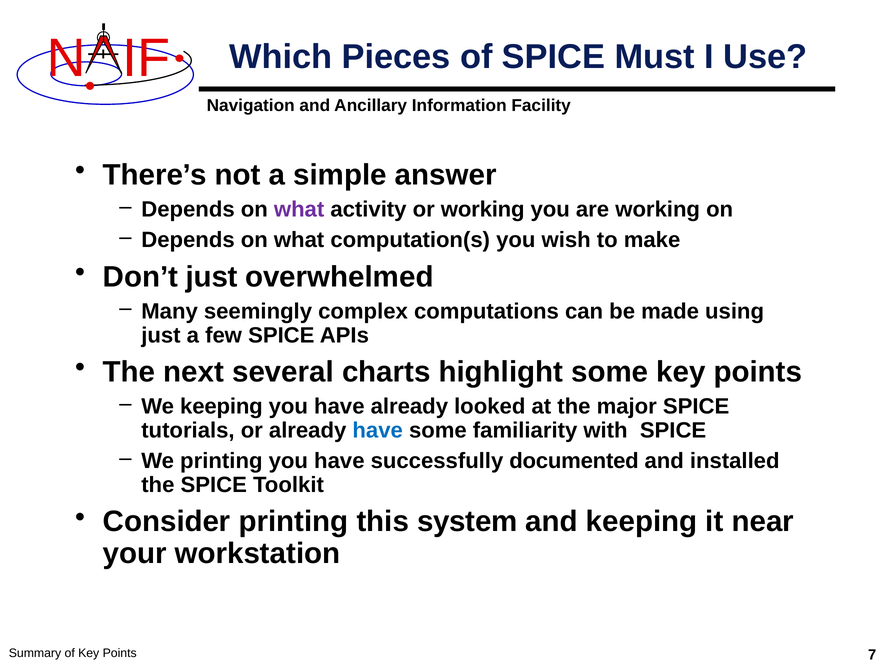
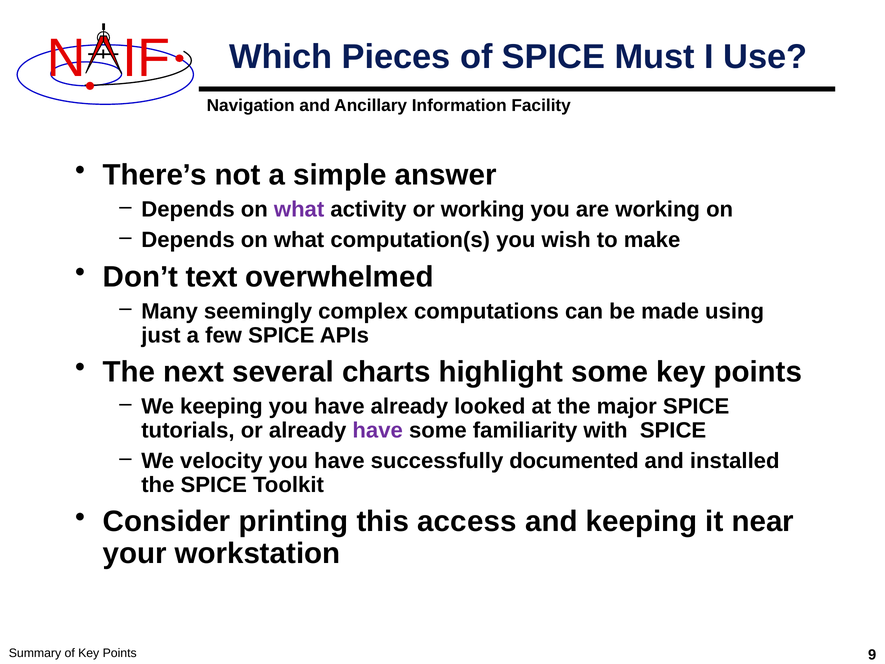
Don’t just: just -> text
have at (378, 430) colour: blue -> purple
We printing: printing -> velocity
system: system -> access
7: 7 -> 9
